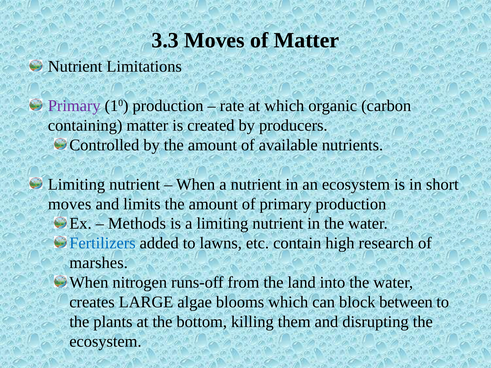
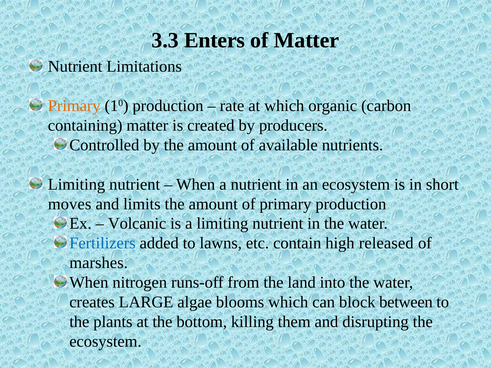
3.3 Moves: Moves -> Enters
Primary at (74, 106) colour: purple -> orange
Methods: Methods -> Volcanic
research: research -> released
